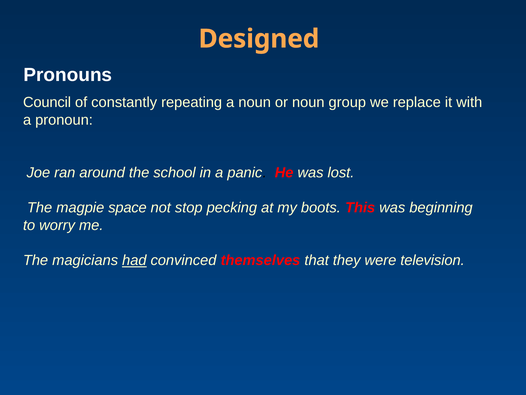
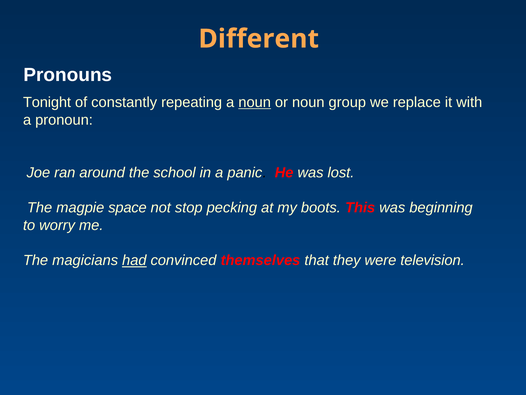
Designed: Designed -> Different
Council: Council -> Tonight
noun at (255, 102) underline: none -> present
